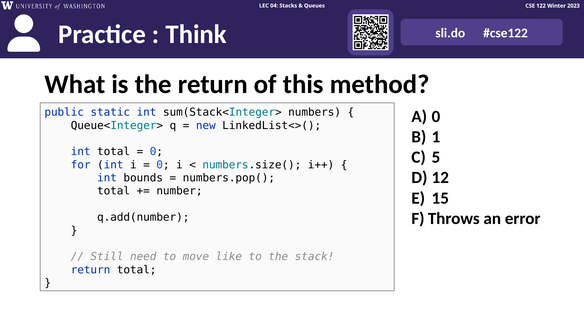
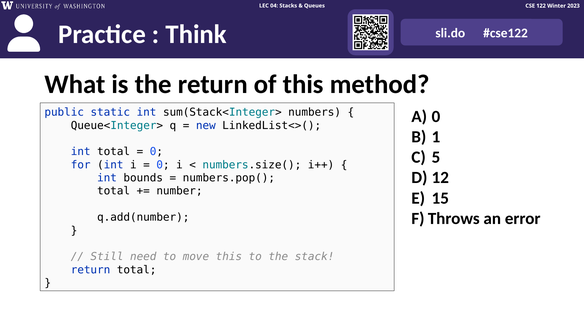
move like: like -> this
